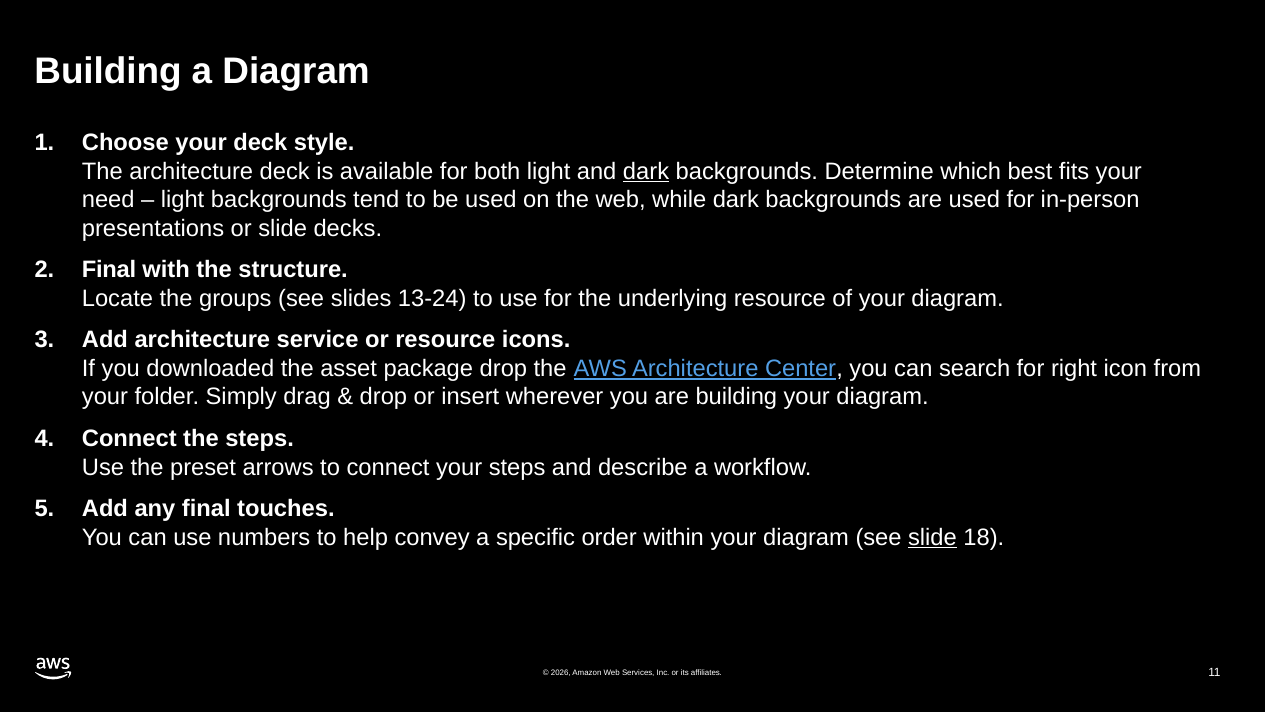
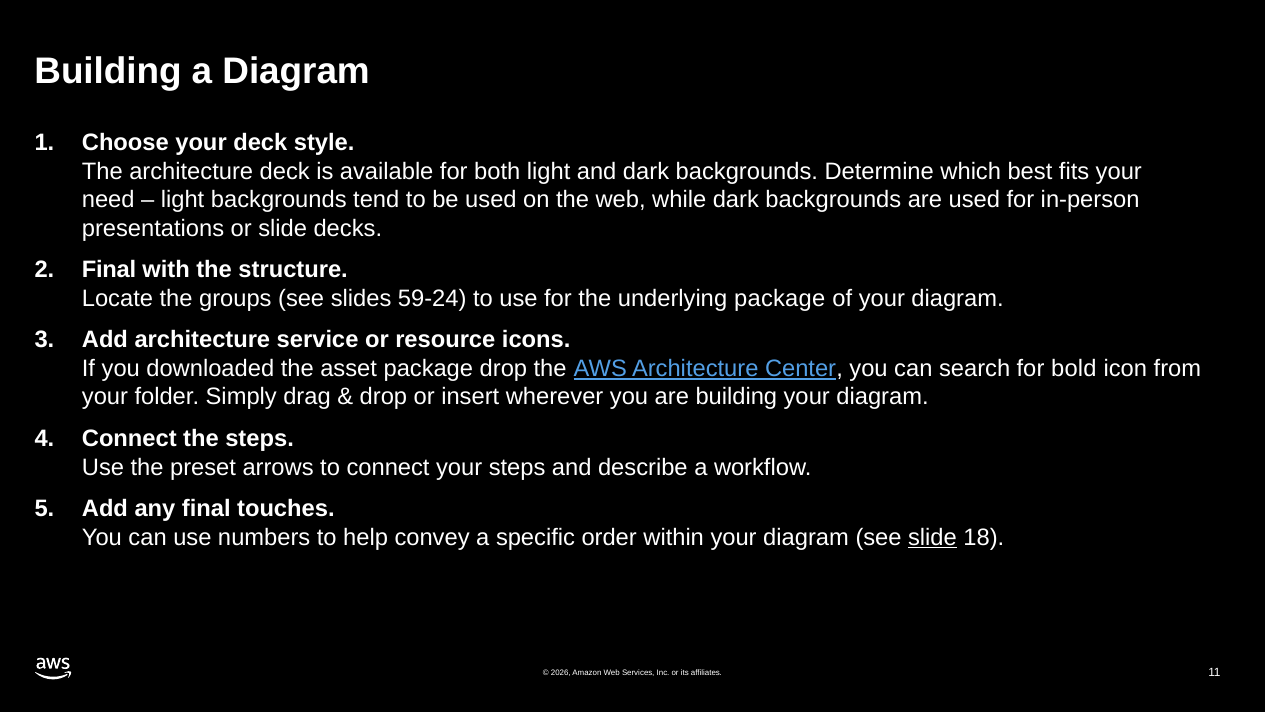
dark at (646, 171) underline: present -> none
13-24: 13-24 -> 59-24
underlying resource: resource -> package
right: right -> bold
